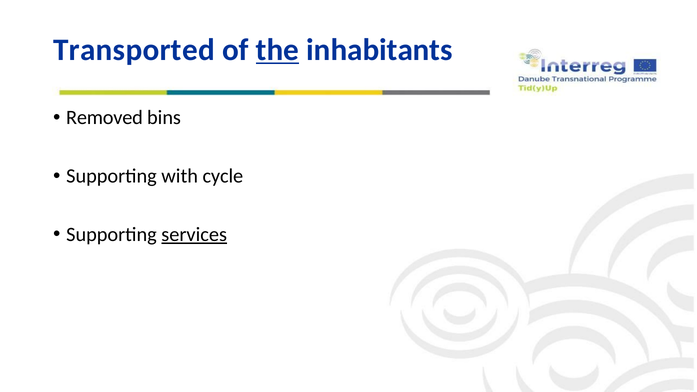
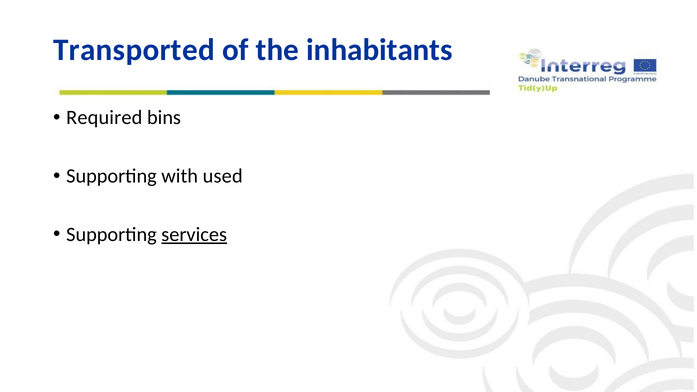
the underline: present -> none
Removed: Removed -> Required
cycle: cycle -> used
